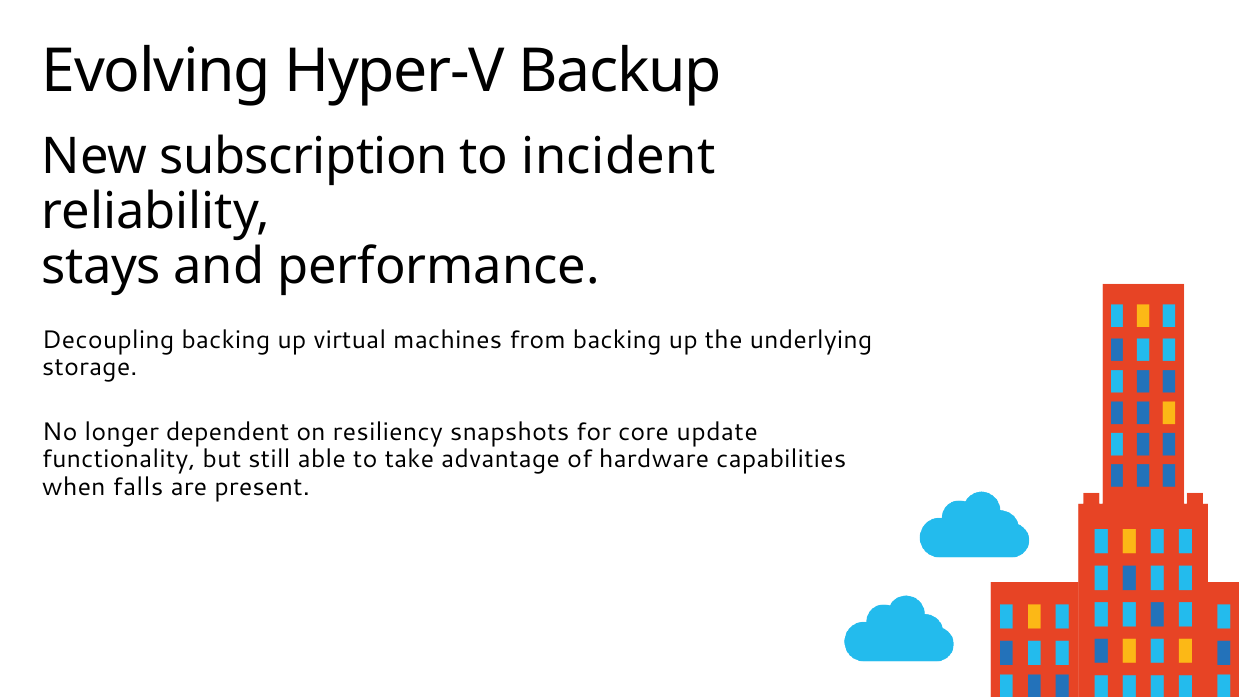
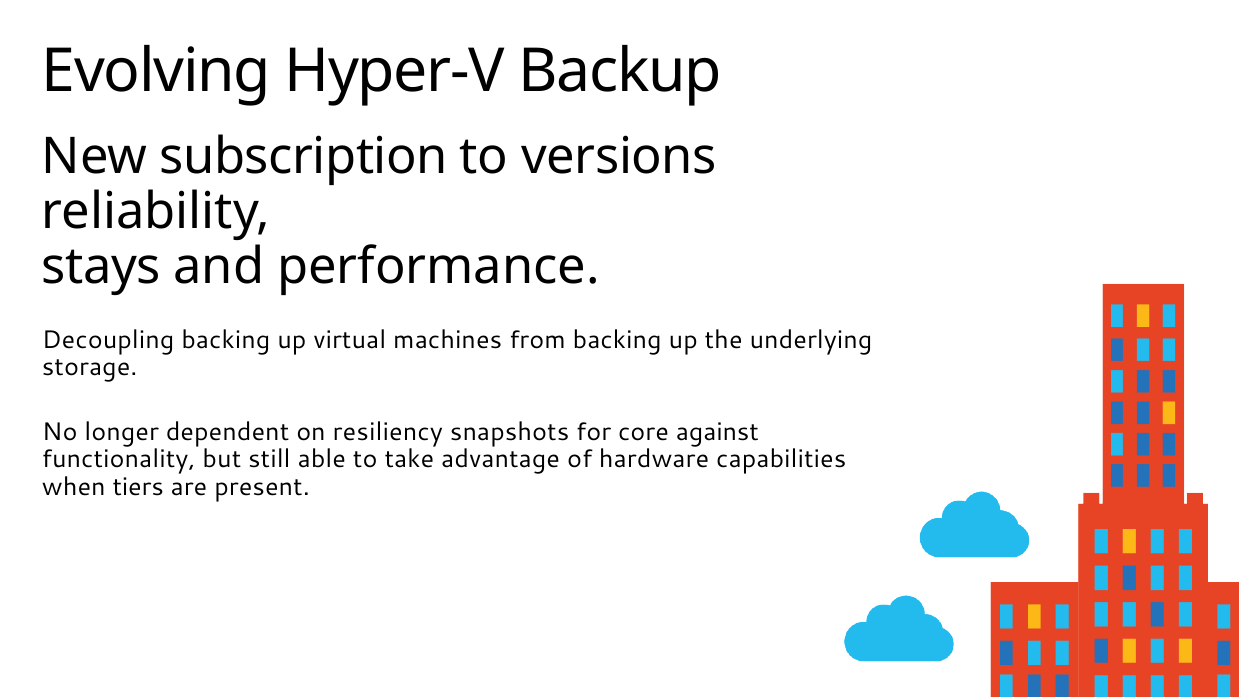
incident: incident -> versions
update: update -> against
falls: falls -> tiers
